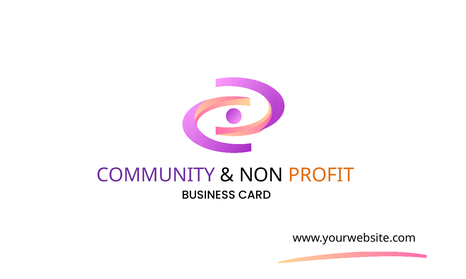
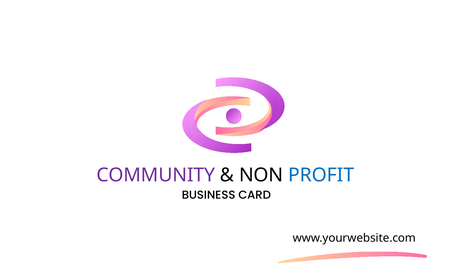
PROFIT colour: orange -> blue
